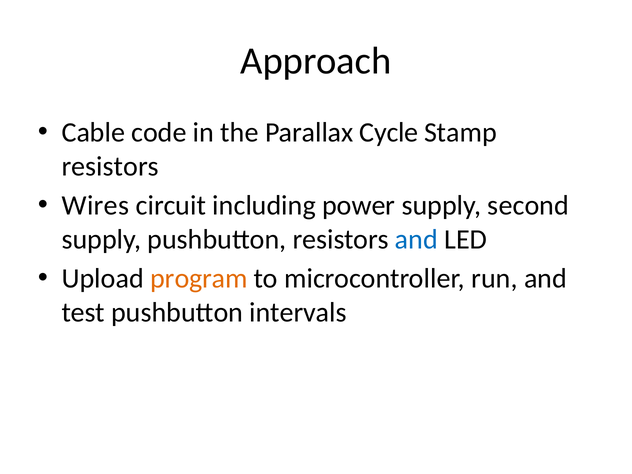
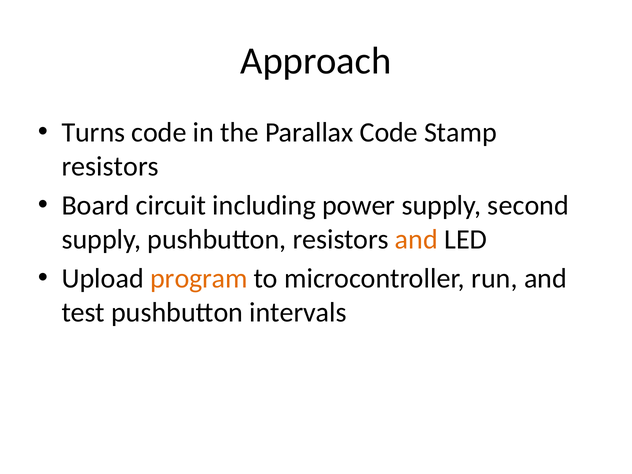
Cable: Cable -> Turns
Parallax Cycle: Cycle -> Code
Wires: Wires -> Board
and at (416, 239) colour: blue -> orange
